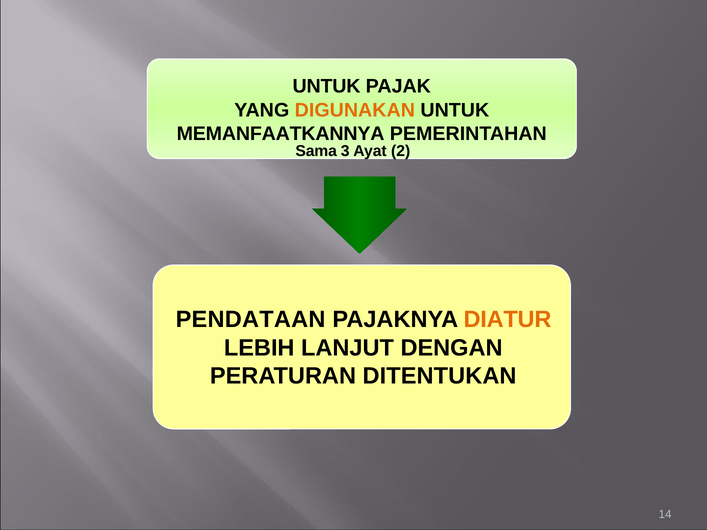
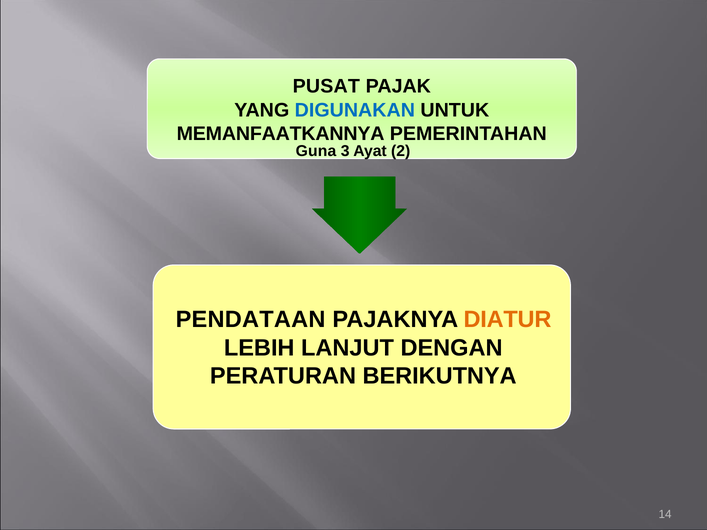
UNTUK at (327, 87): UNTUK -> PUSAT
DIGUNAKAN colour: orange -> blue
Sama: Sama -> Guna
DITENTUKAN: DITENTUKAN -> BERIKUTNYA
